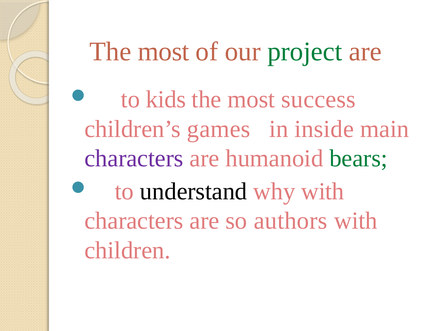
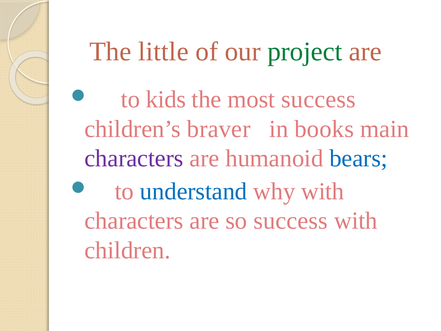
most at (164, 51): most -> little
games: games -> braver
inside: inside -> books
bears colour: green -> blue
understand colour: black -> blue
so authors: authors -> success
